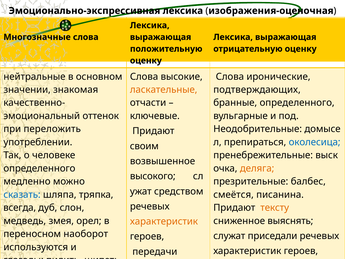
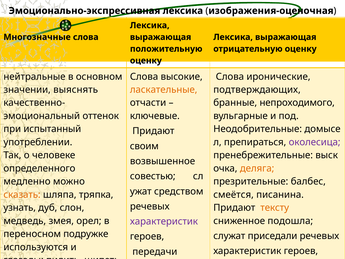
знакомая: знакомая -> выяснять
бранные определенного: определенного -> непроходимого
переложить: переложить -> испытанный
околесица colour: blue -> purple
высокого: высокого -> совестью
сказать colour: blue -> orange
всегда: всегда -> узнать
выяснять: выяснять -> подошла
характеристик at (164, 221) colour: orange -> purple
наоборот: наоборот -> подружке
